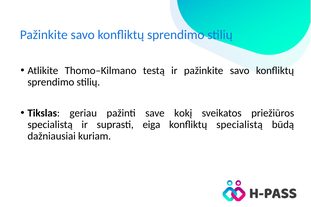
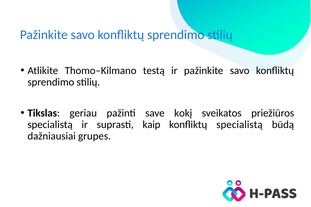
eiga: eiga -> kaip
kuriam: kuriam -> grupes
